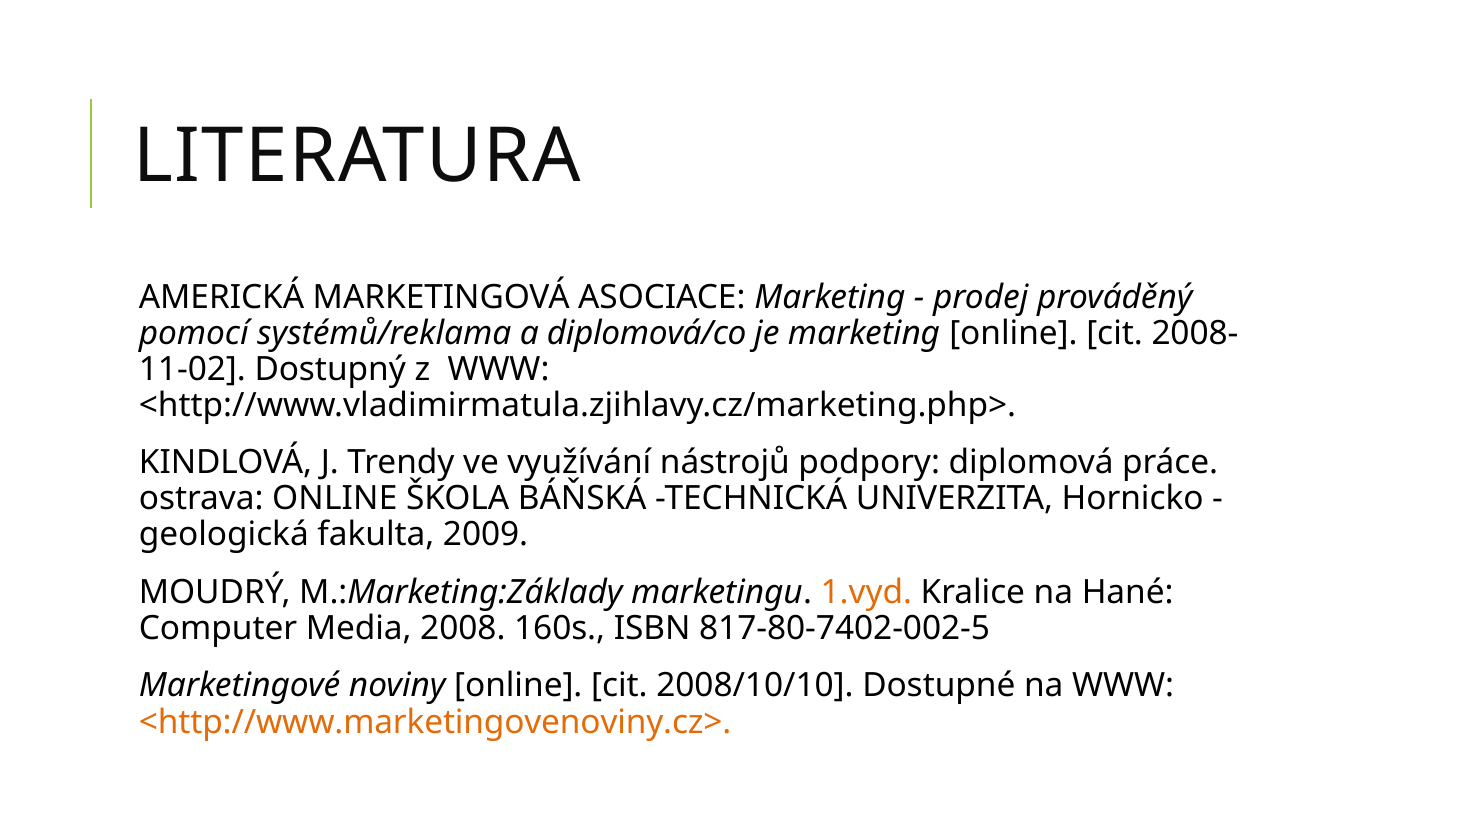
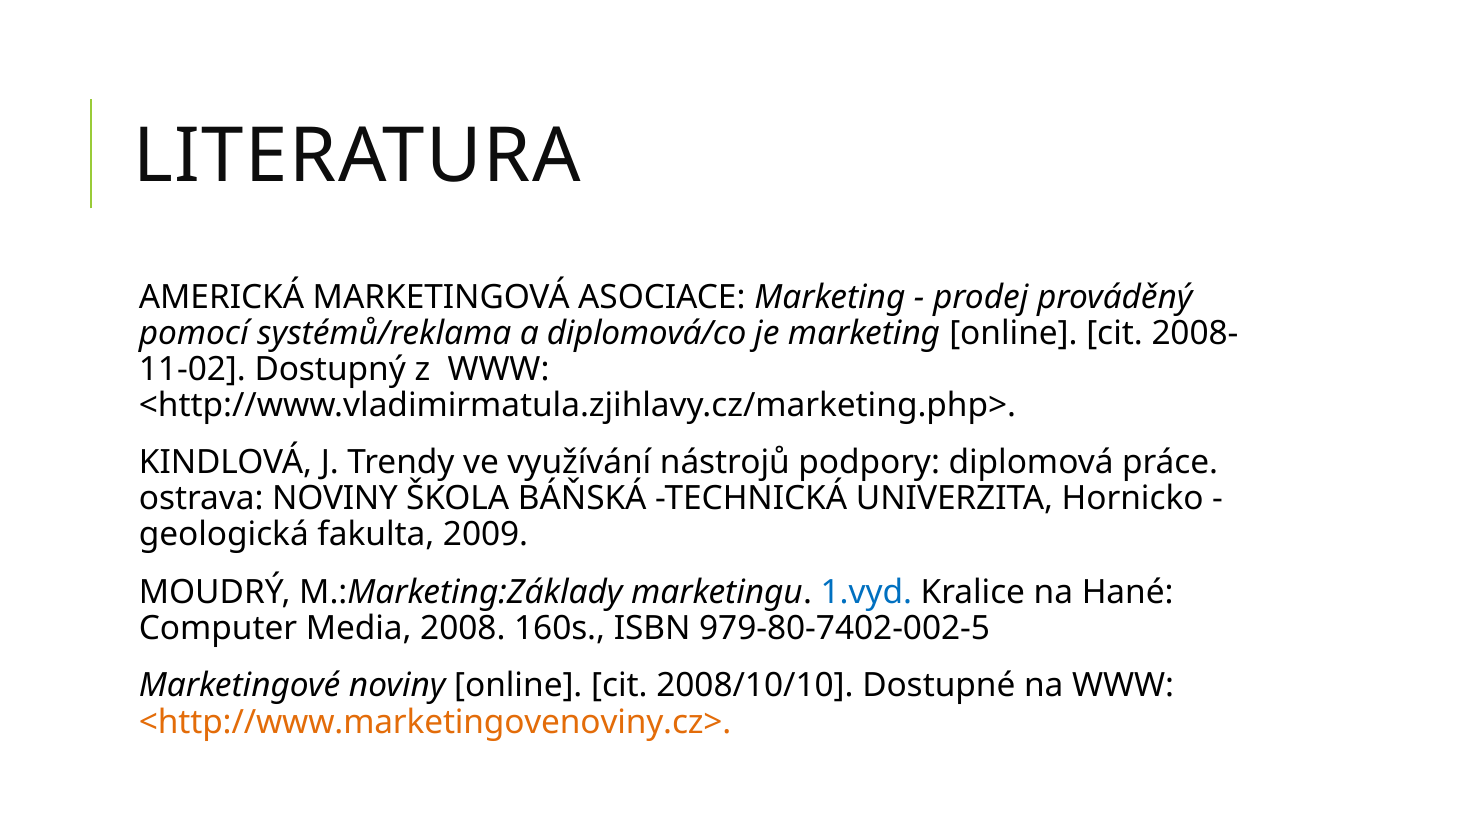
ostrava ONLINE: ONLINE -> NOVINY
1.vyd colour: orange -> blue
817-80-7402-002-5: 817-80-7402-002-5 -> 979-80-7402-002-5
